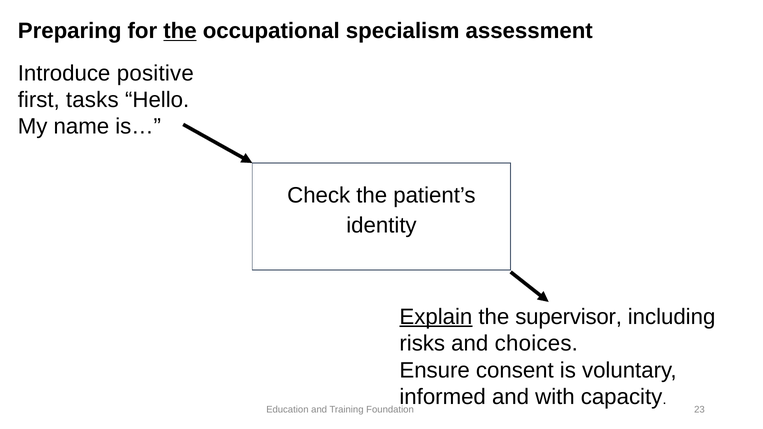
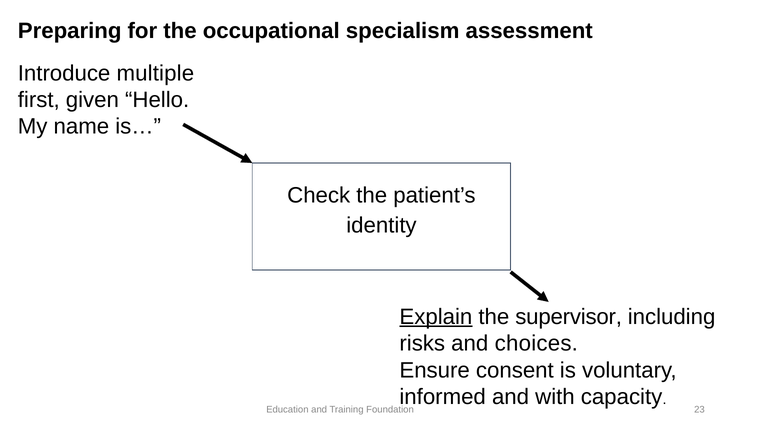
the at (180, 31) underline: present -> none
positive: positive -> multiple
tasks: tasks -> given
